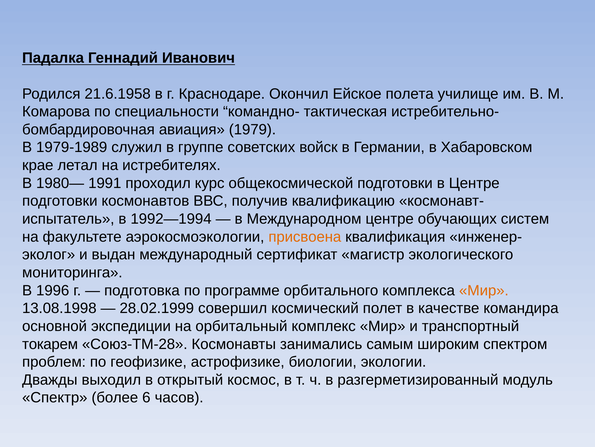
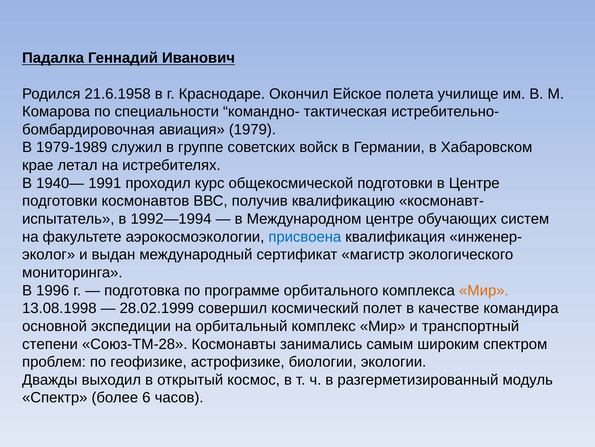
1980—: 1980— -> 1940—
присвоена colour: orange -> blue
токарем: токарем -> степени
